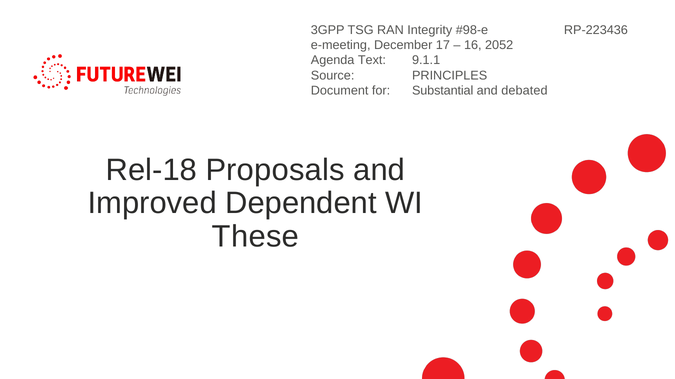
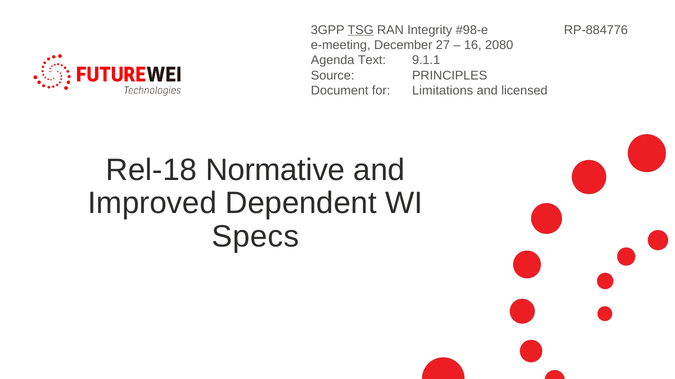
TSG underline: none -> present
RP-223436: RP-223436 -> RP-884776
17: 17 -> 27
2052: 2052 -> 2080
Substantial: Substantial -> Limitations
debated: debated -> licensed
Proposals: Proposals -> Normative
These: These -> Specs
